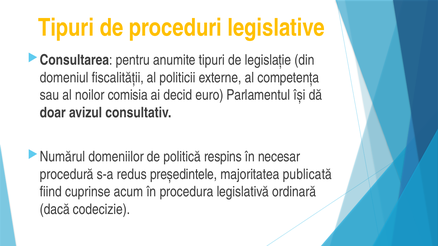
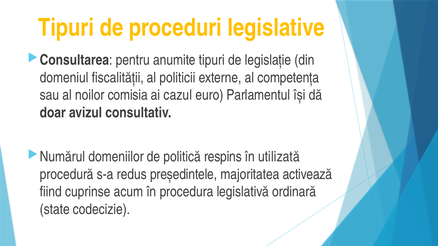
decid: decid -> cazul
necesar: necesar -> utilizată
publicată: publicată -> activează
dacă: dacă -> state
